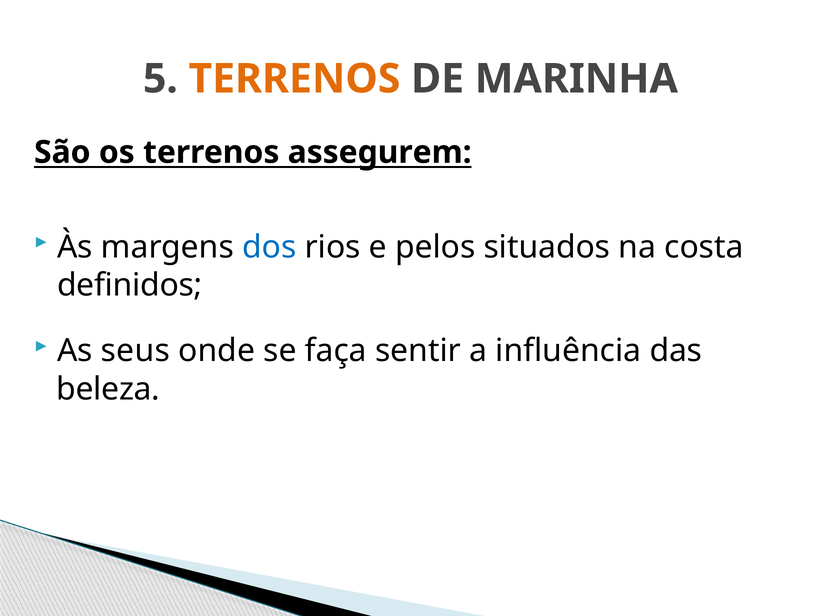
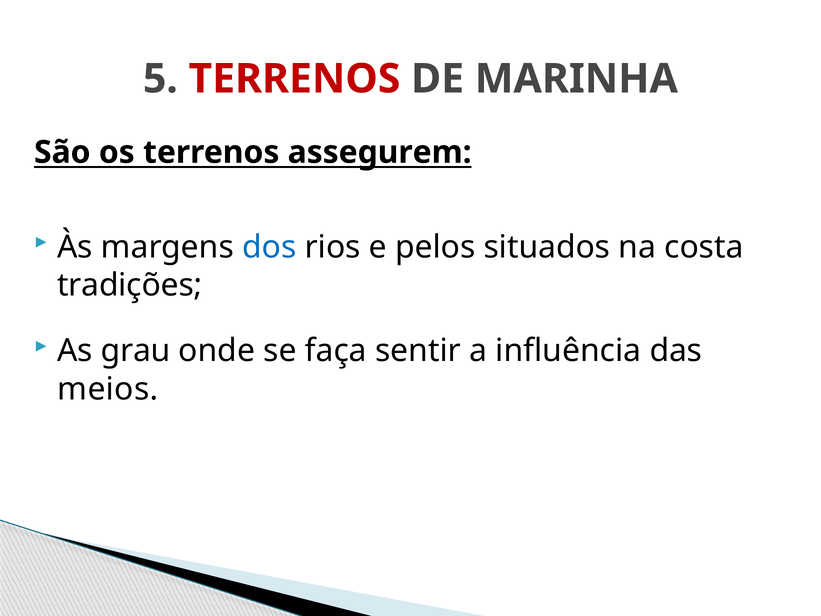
TERRENOS at (294, 79) colour: orange -> red
definidos: definidos -> tradições
seus: seus -> grau
beleza: beleza -> meios
